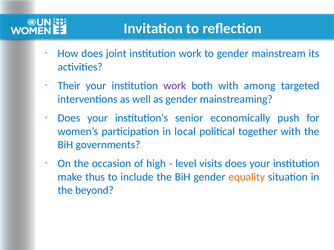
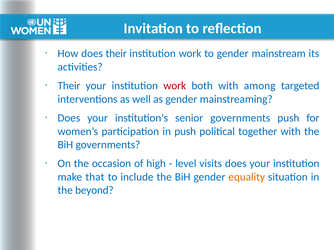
does joint: joint -> their
work at (175, 86) colour: purple -> red
senior economically: economically -> governments
in local: local -> push
thus: thus -> that
